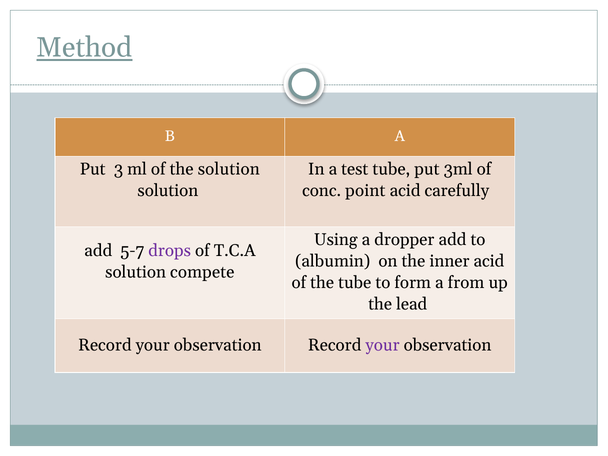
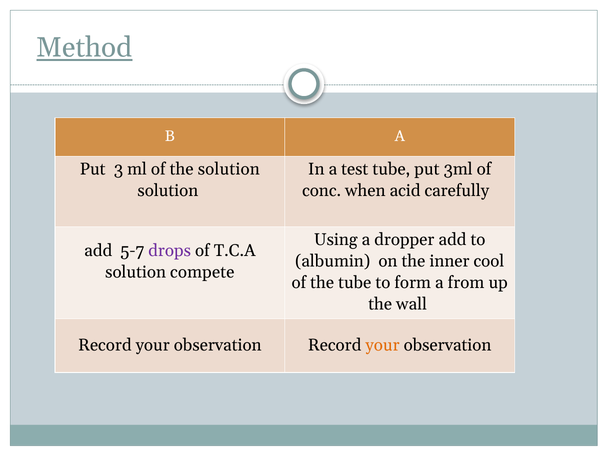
point: point -> when
inner acid: acid -> cool
lead: lead -> wall
your at (383, 345) colour: purple -> orange
